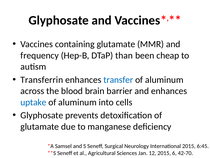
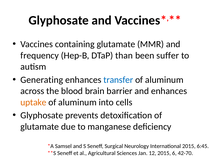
cheap: cheap -> suffer
Transferrin: Transferrin -> Generating
uptake colour: blue -> orange
